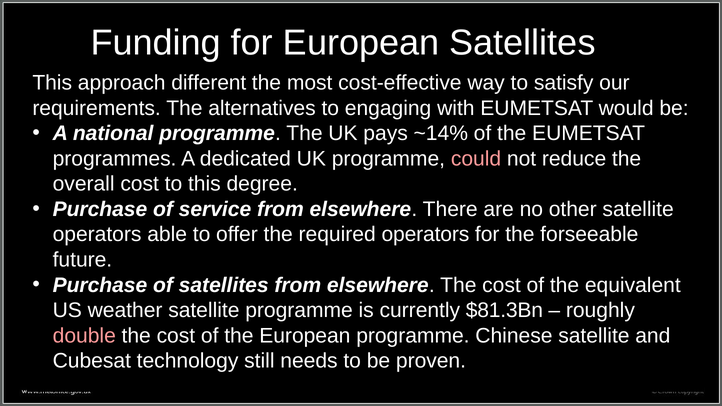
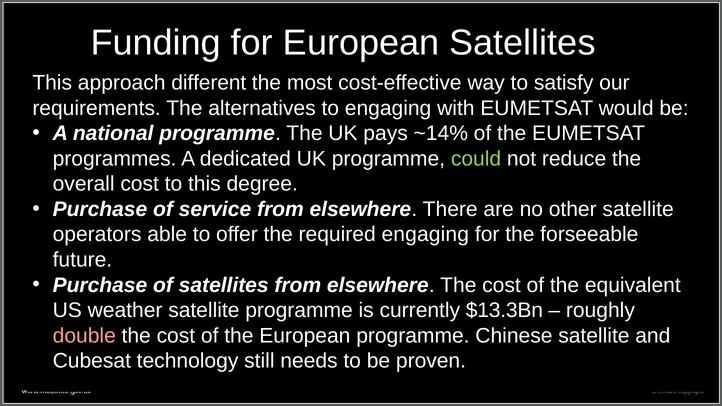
could colour: pink -> light green
required operators: operators -> engaging
$81.3Bn: $81.3Bn -> $13.3Bn
